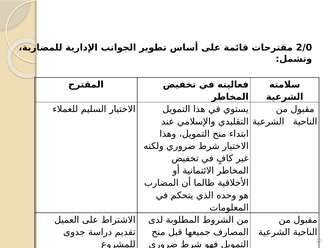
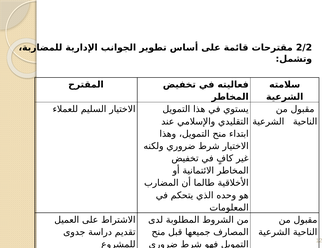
2/0: 2/0 -> 2/2
